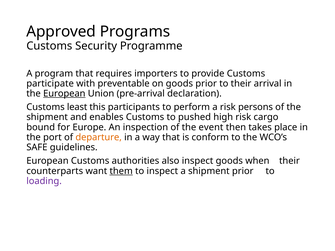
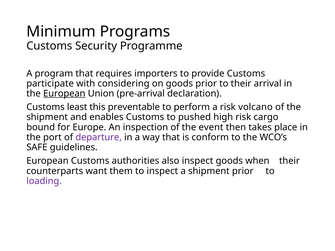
Approved: Approved -> Minimum
preventable: preventable -> considering
participants: participants -> preventable
persons: persons -> volcano
departure colour: orange -> purple
them underline: present -> none
